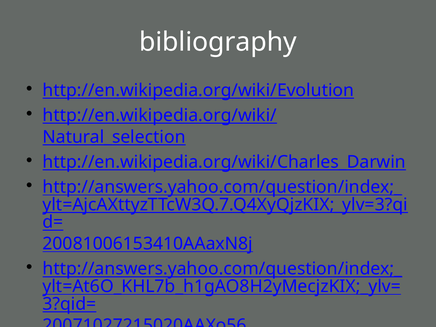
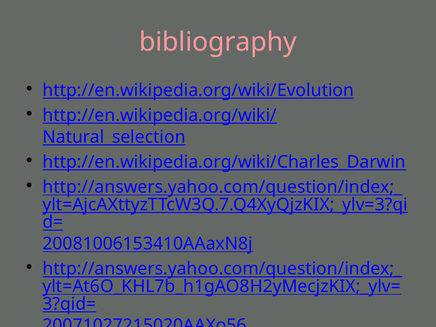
bibliography colour: white -> pink
